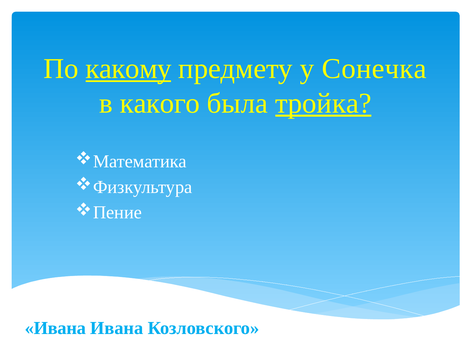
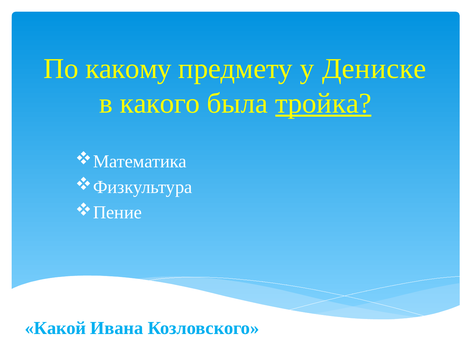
какому underline: present -> none
Сонечка: Сонечка -> Дениске
Ивана at (55, 328): Ивана -> Какой
